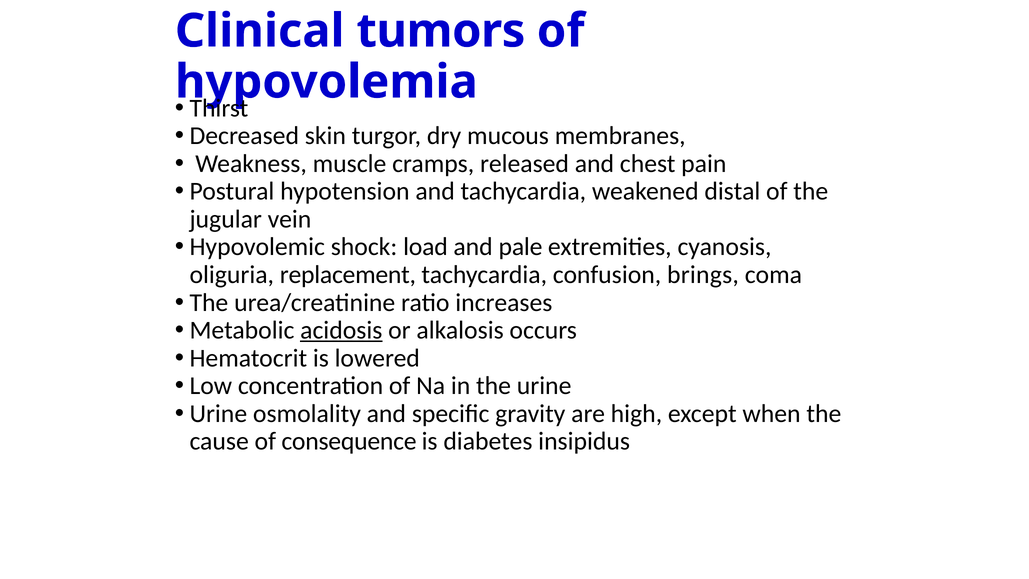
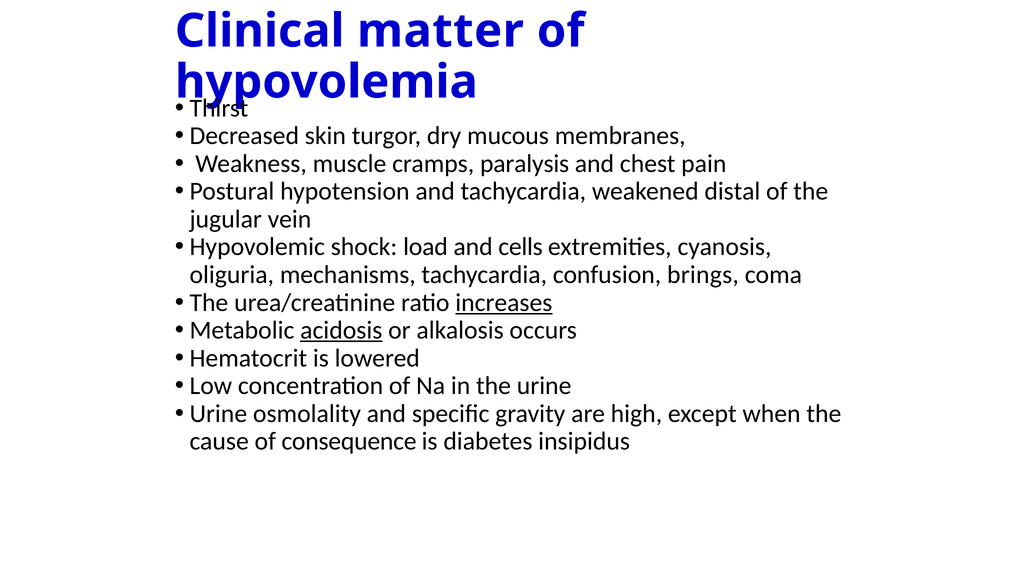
tumors: tumors -> matter
released: released -> paralysis
pale: pale -> cells
replacement: replacement -> mechanisms
increases underline: none -> present
